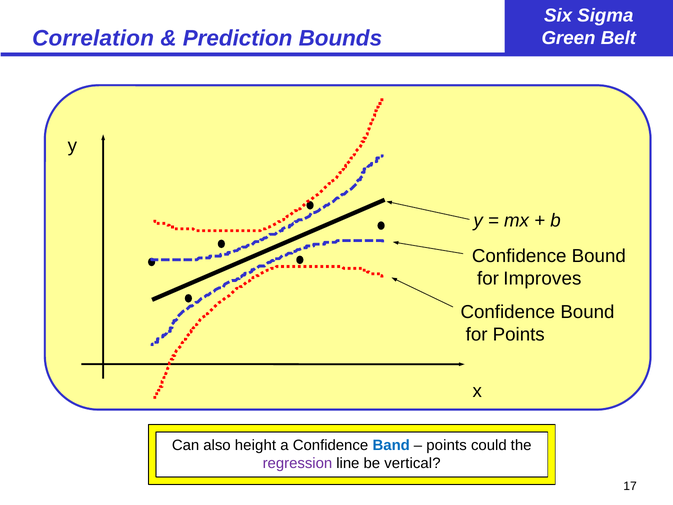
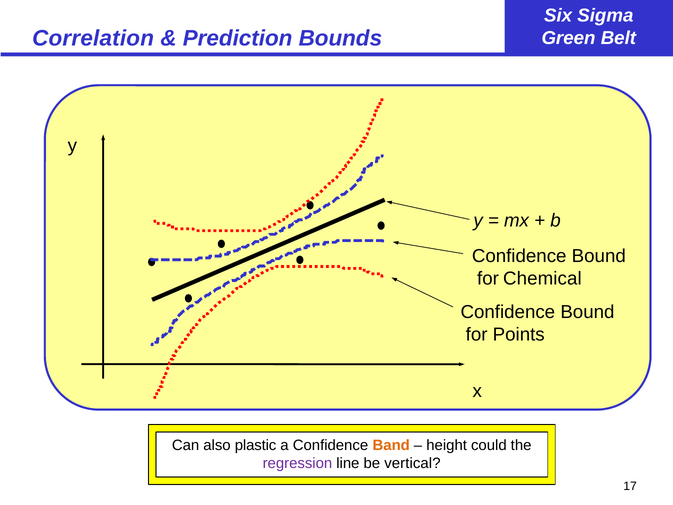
Improves: Improves -> Chemical
height: height -> plastic
Band colour: blue -> orange
points at (447, 445): points -> height
